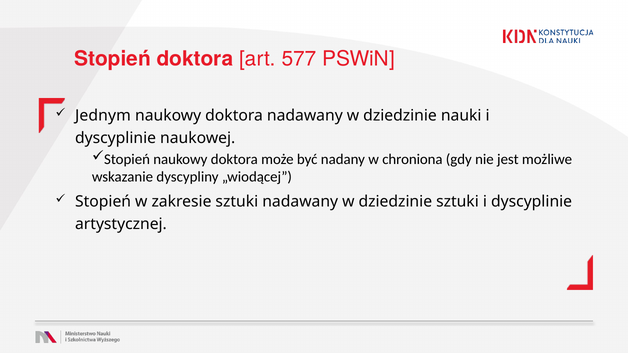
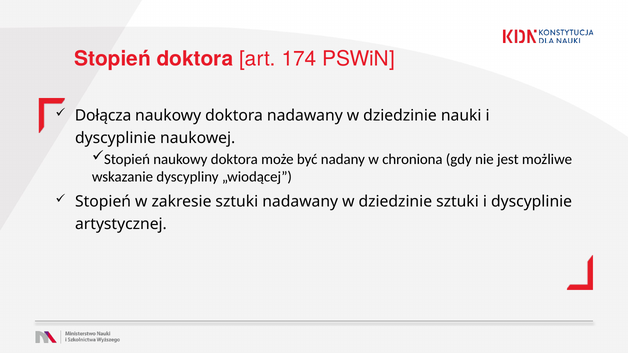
577: 577 -> 174
Jednym: Jednym -> Dołącza
